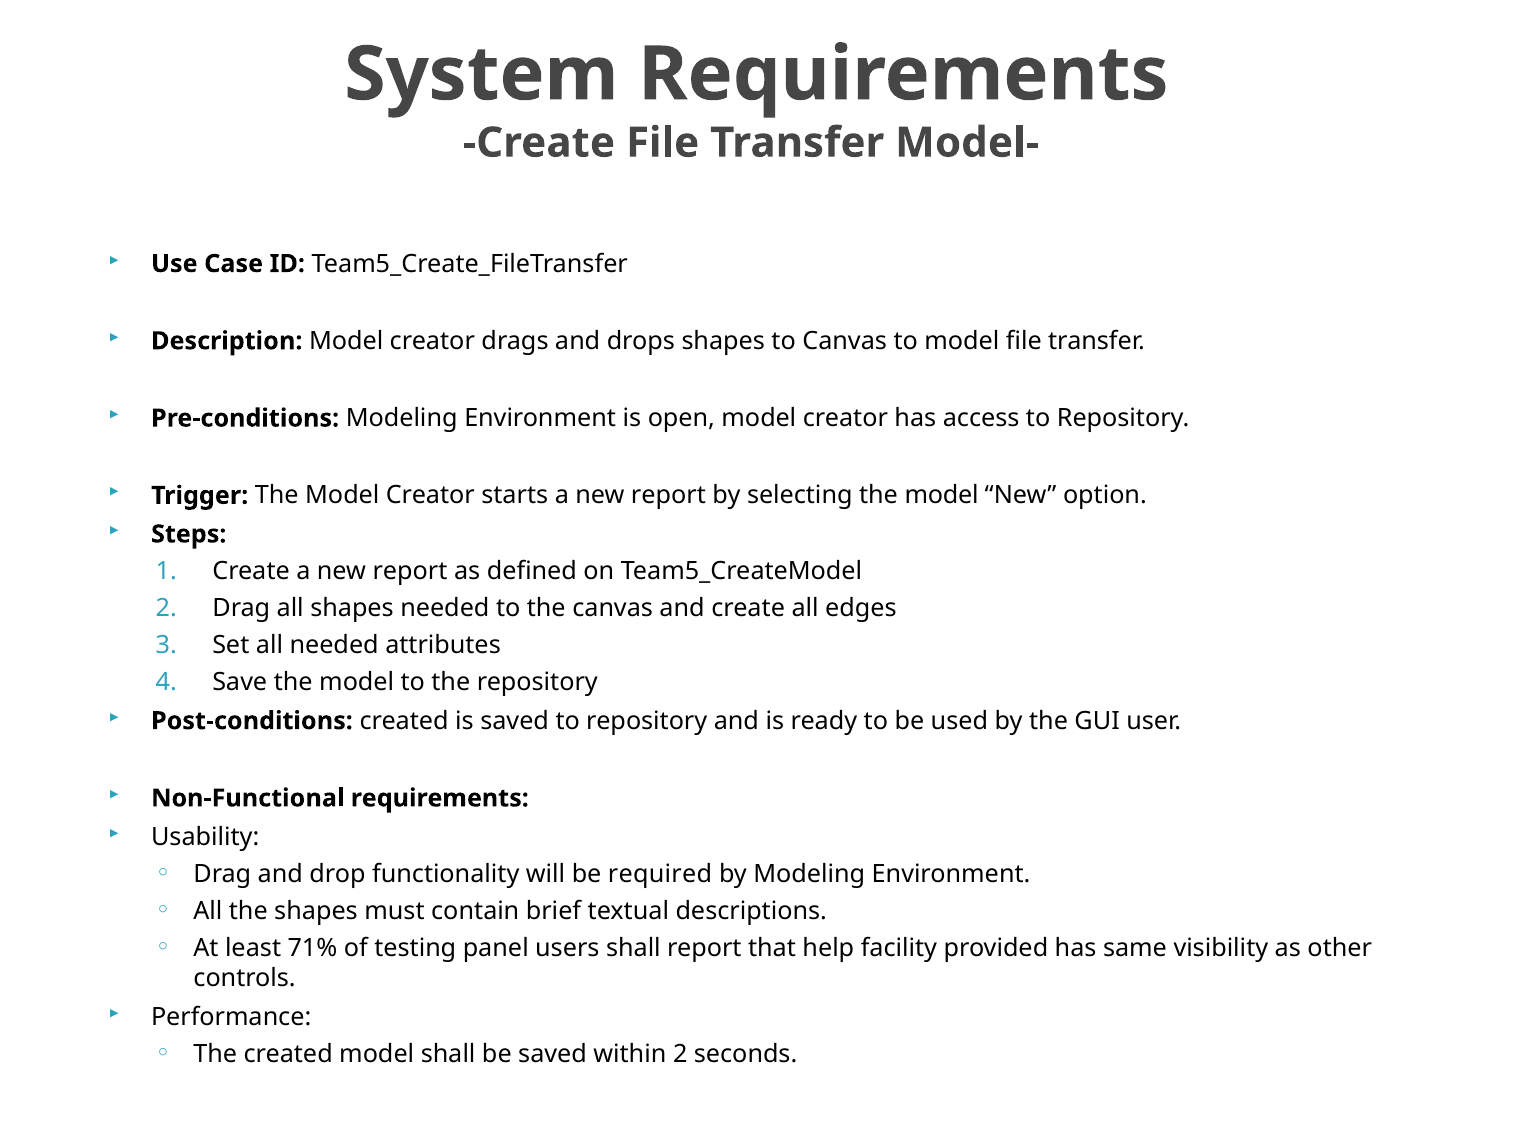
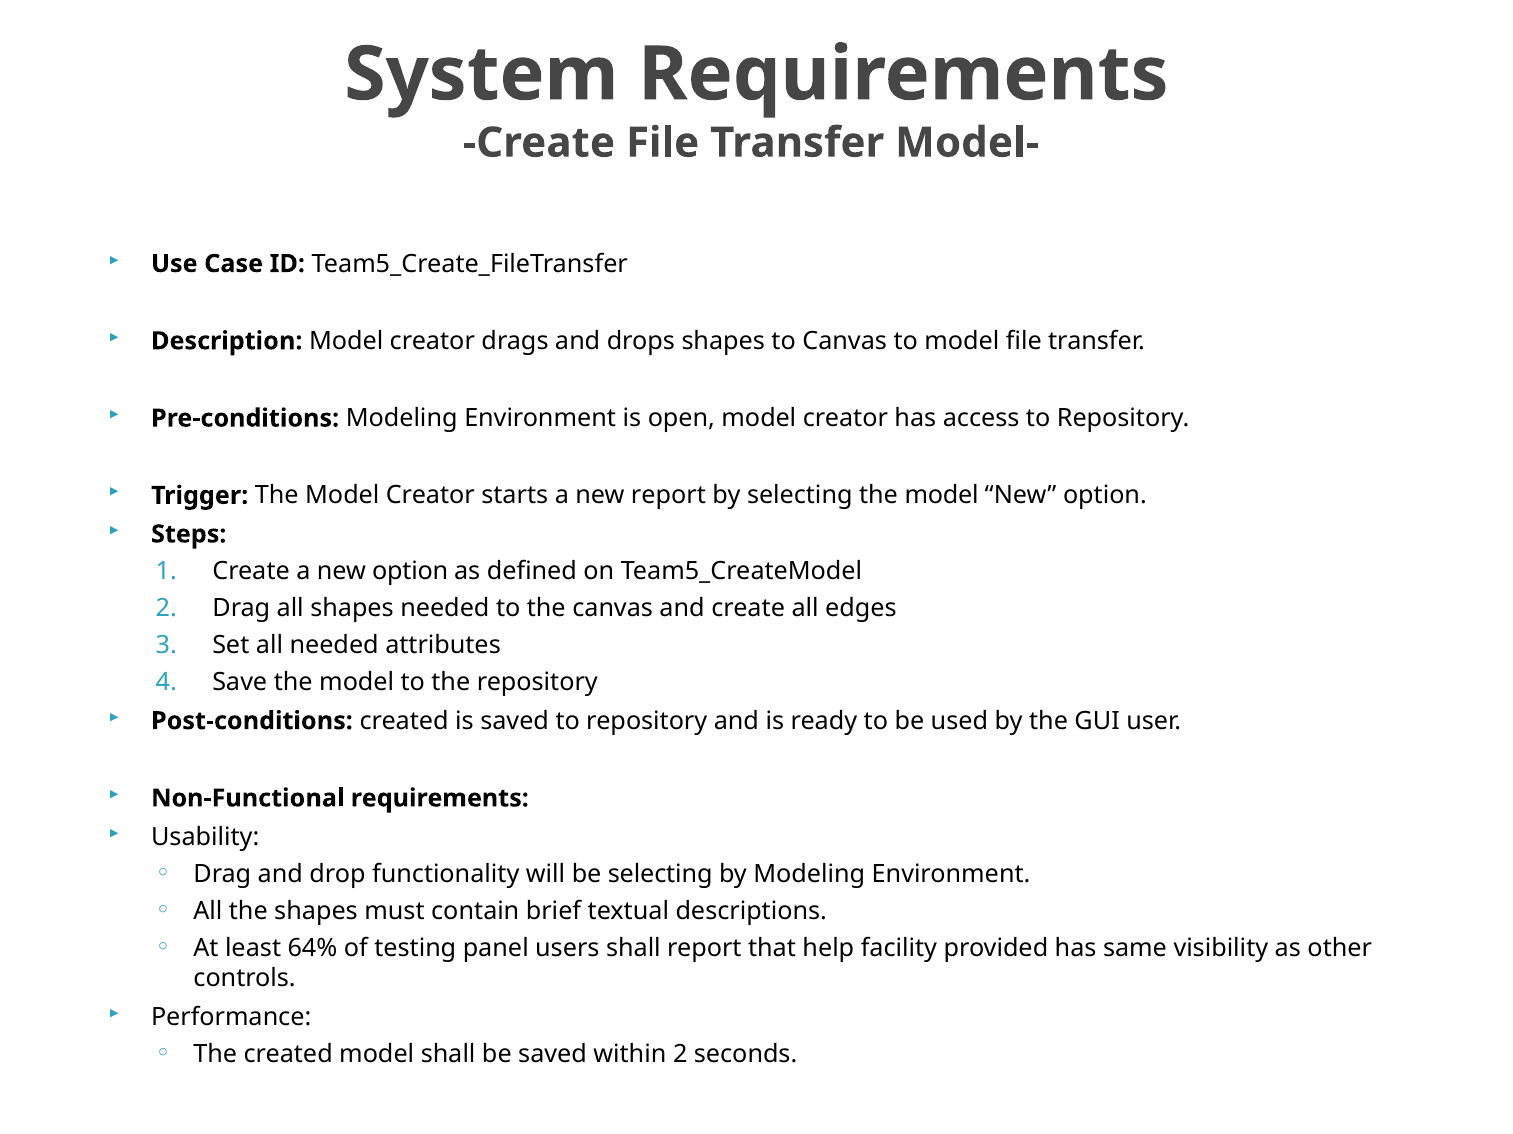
Create a new report: report -> option
be required: required -> selecting
71%: 71% -> 64%
